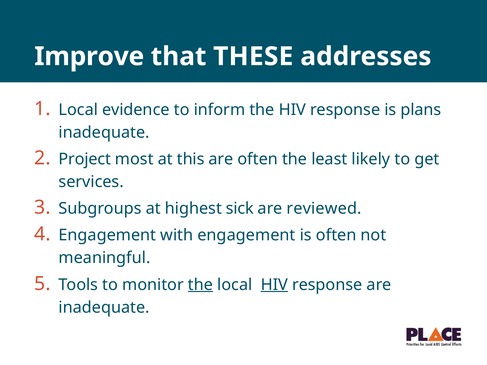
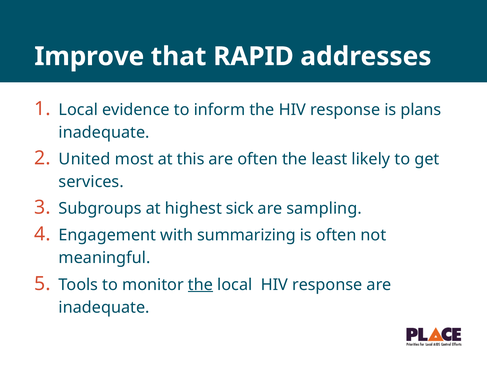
THESE: THESE -> RAPID
Project: Project -> United
reviewed: reviewed -> sampling
with engagement: engagement -> summarizing
HIV at (274, 285) underline: present -> none
